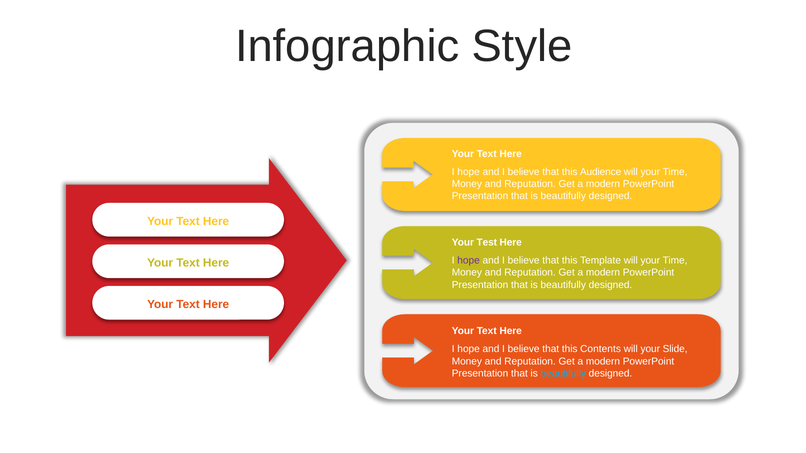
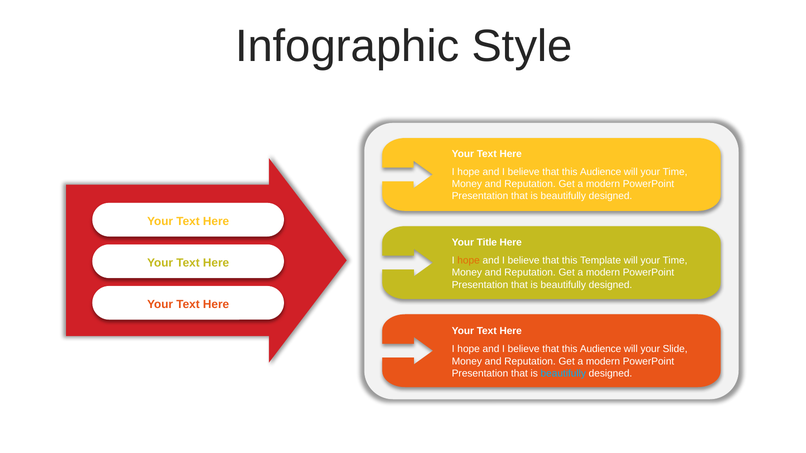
Test: Test -> Title
hope at (469, 261) colour: purple -> orange
Contents at (601, 349): Contents -> Audience
